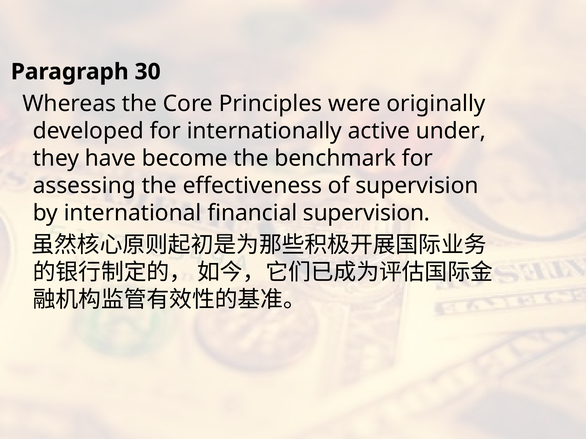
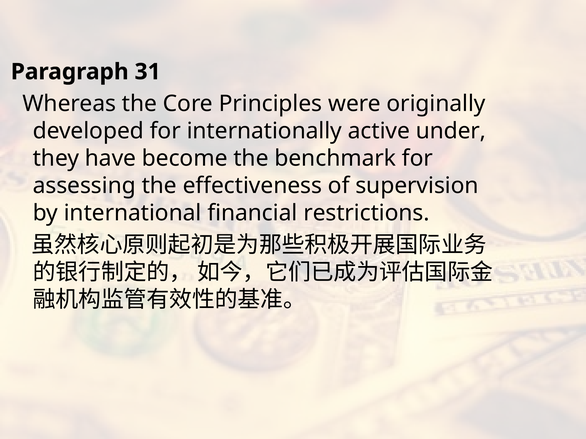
30: 30 -> 31
financial supervision: supervision -> restrictions
